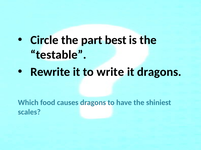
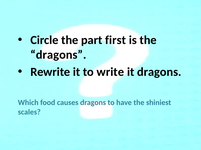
best: best -> first
testable at (58, 55): testable -> dragons
